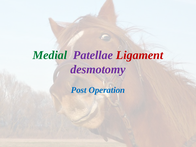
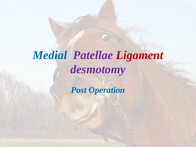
Medial colour: green -> blue
